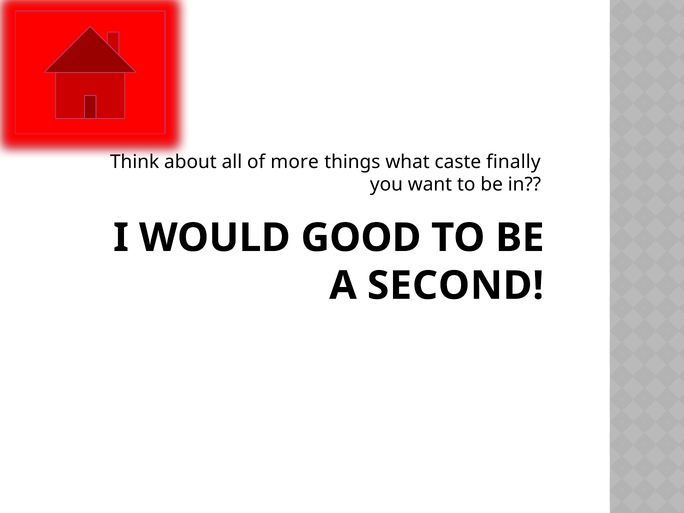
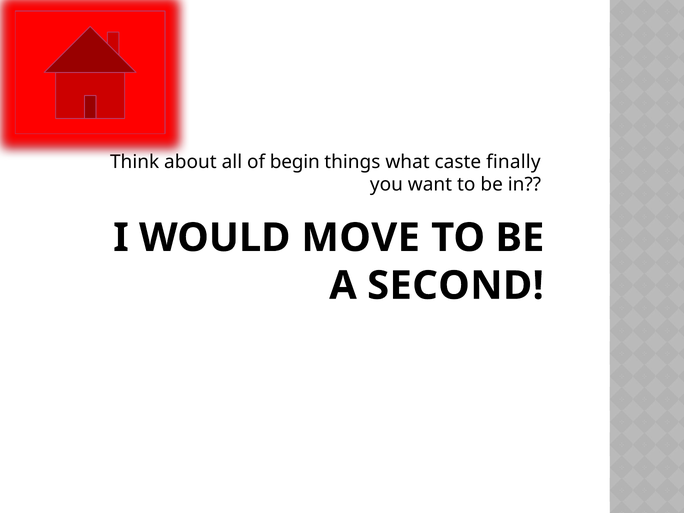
more: more -> begin
GOOD: GOOD -> MOVE
